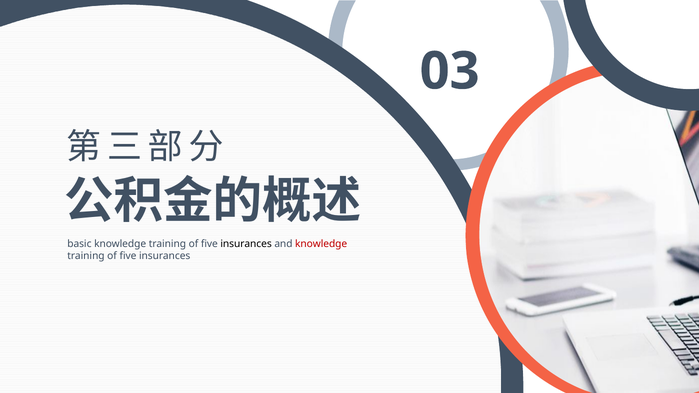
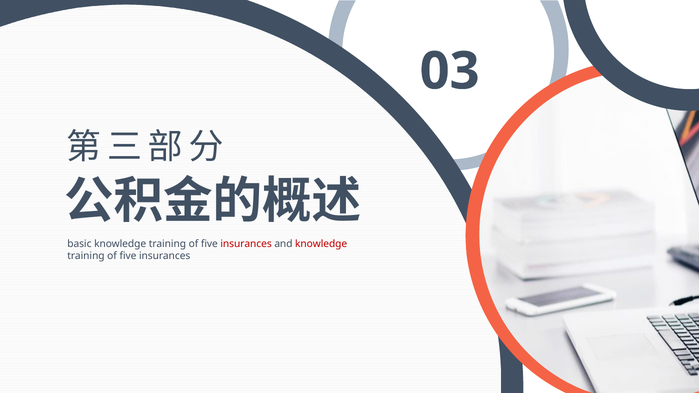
insurances at (246, 244) colour: black -> red
